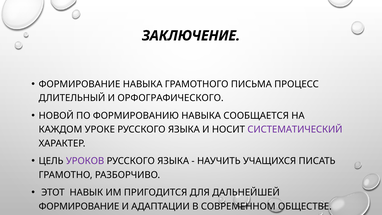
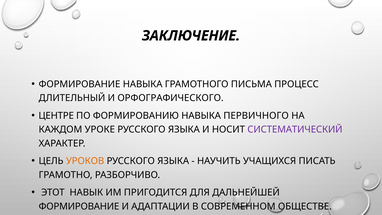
НОВОЙ: НОВОЙ -> ЦЕНТРЕ
СООБЩАЕТСЯ: СООБЩАЕТСЯ -> ПЕРВИЧНОГО
УРОКОВ colour: purple -> orange
